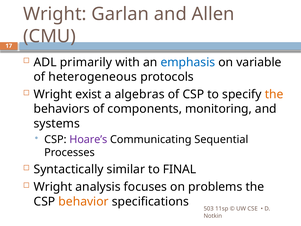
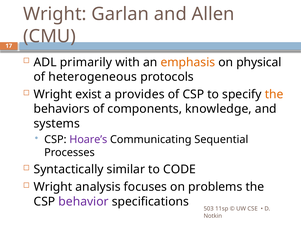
emphasis colour: blue -> orange
variable: variable -> physical
algebras: algebras -> provides
monitoring: monitoring -> knowledge
FINAL: FINAL -> CODE
behavior colour: orange -> purple
